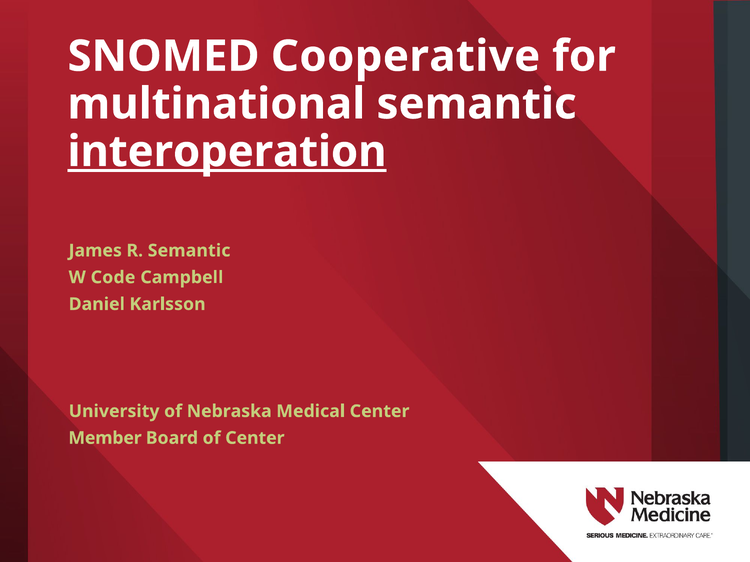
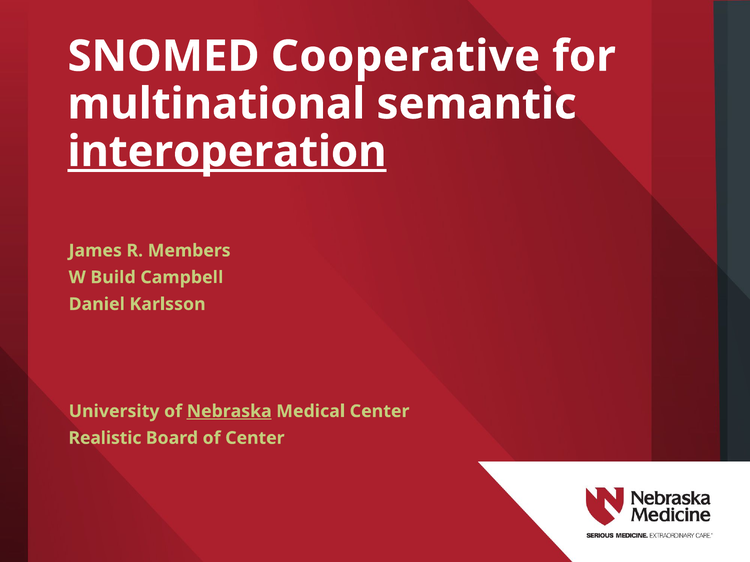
R Semantic: Semantic -> Members
Code: Code -> Build
Nebraska underline: none -> present
Member: Member -> Realistic
